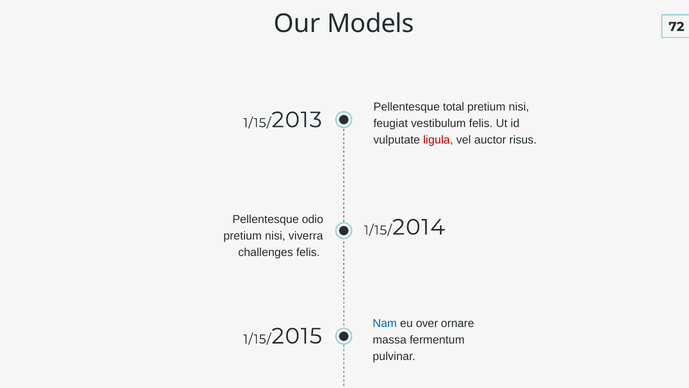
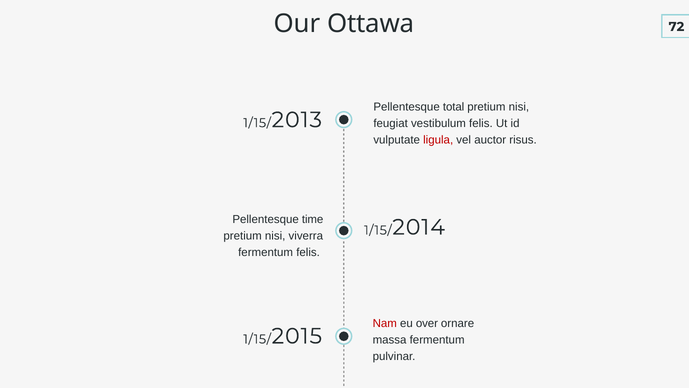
Models: Models -> Ottawa
odio: odio -> time
challenges at (266, 252): challenges -> fermentum
Nam colour: blue -> red
